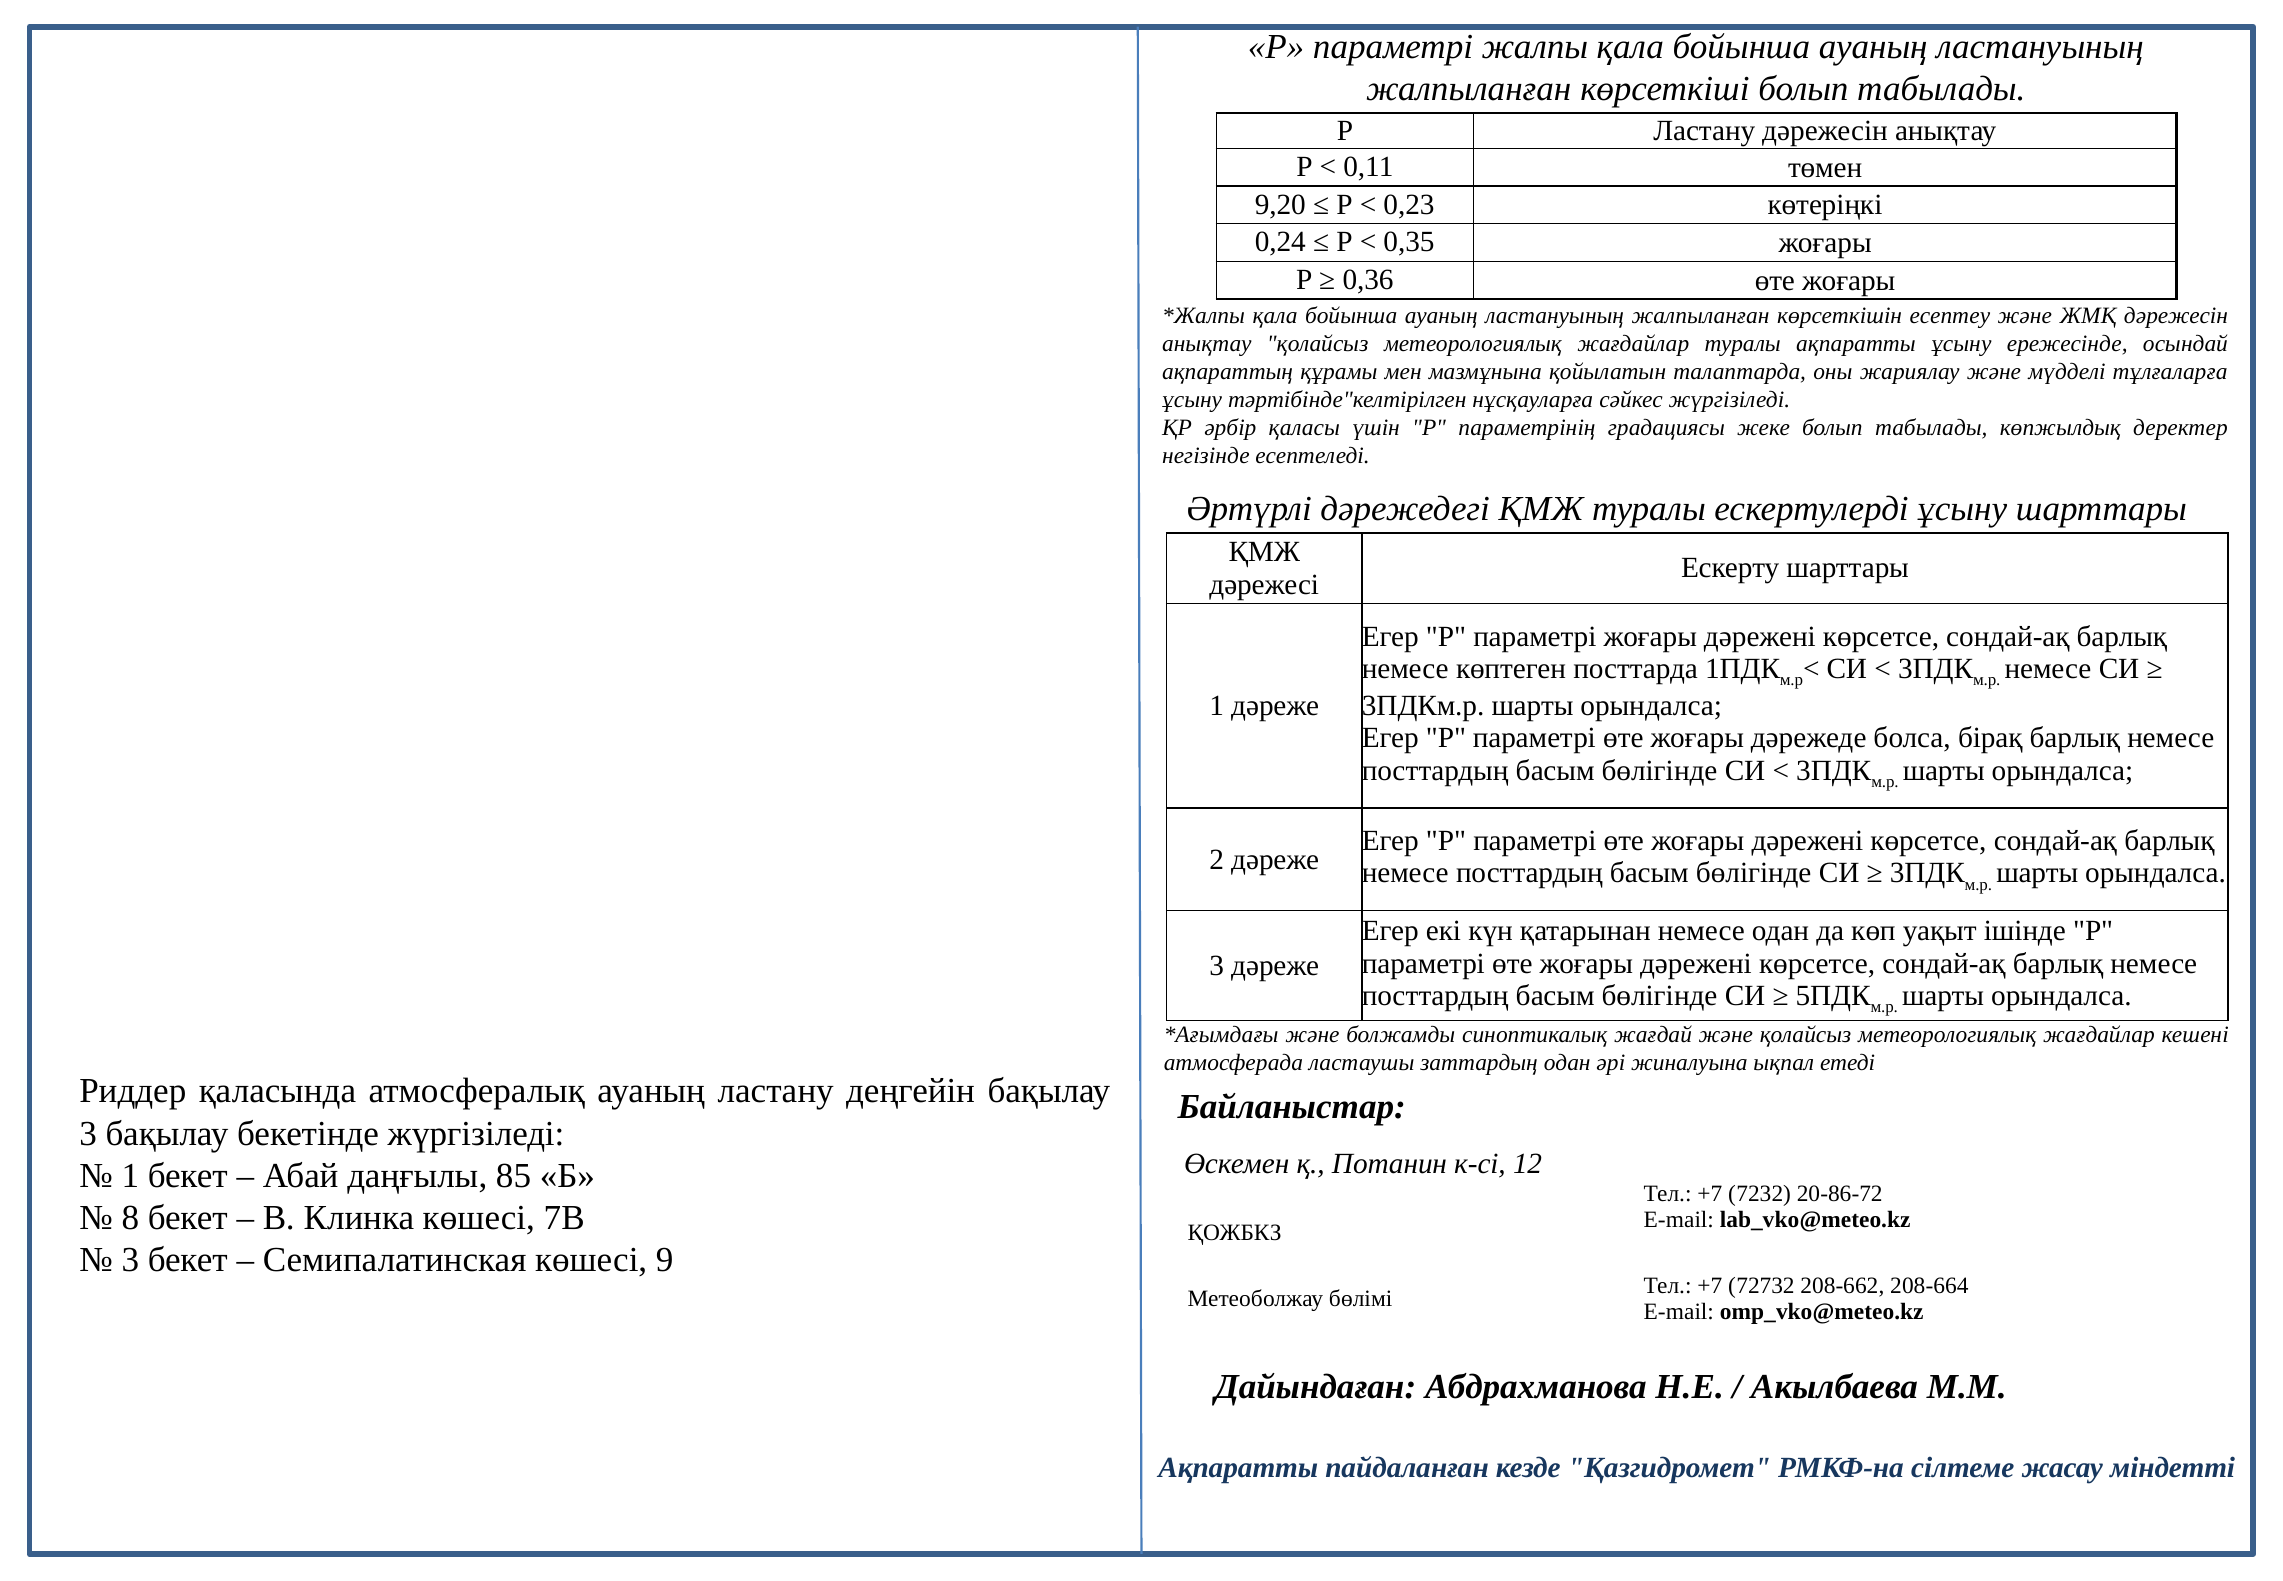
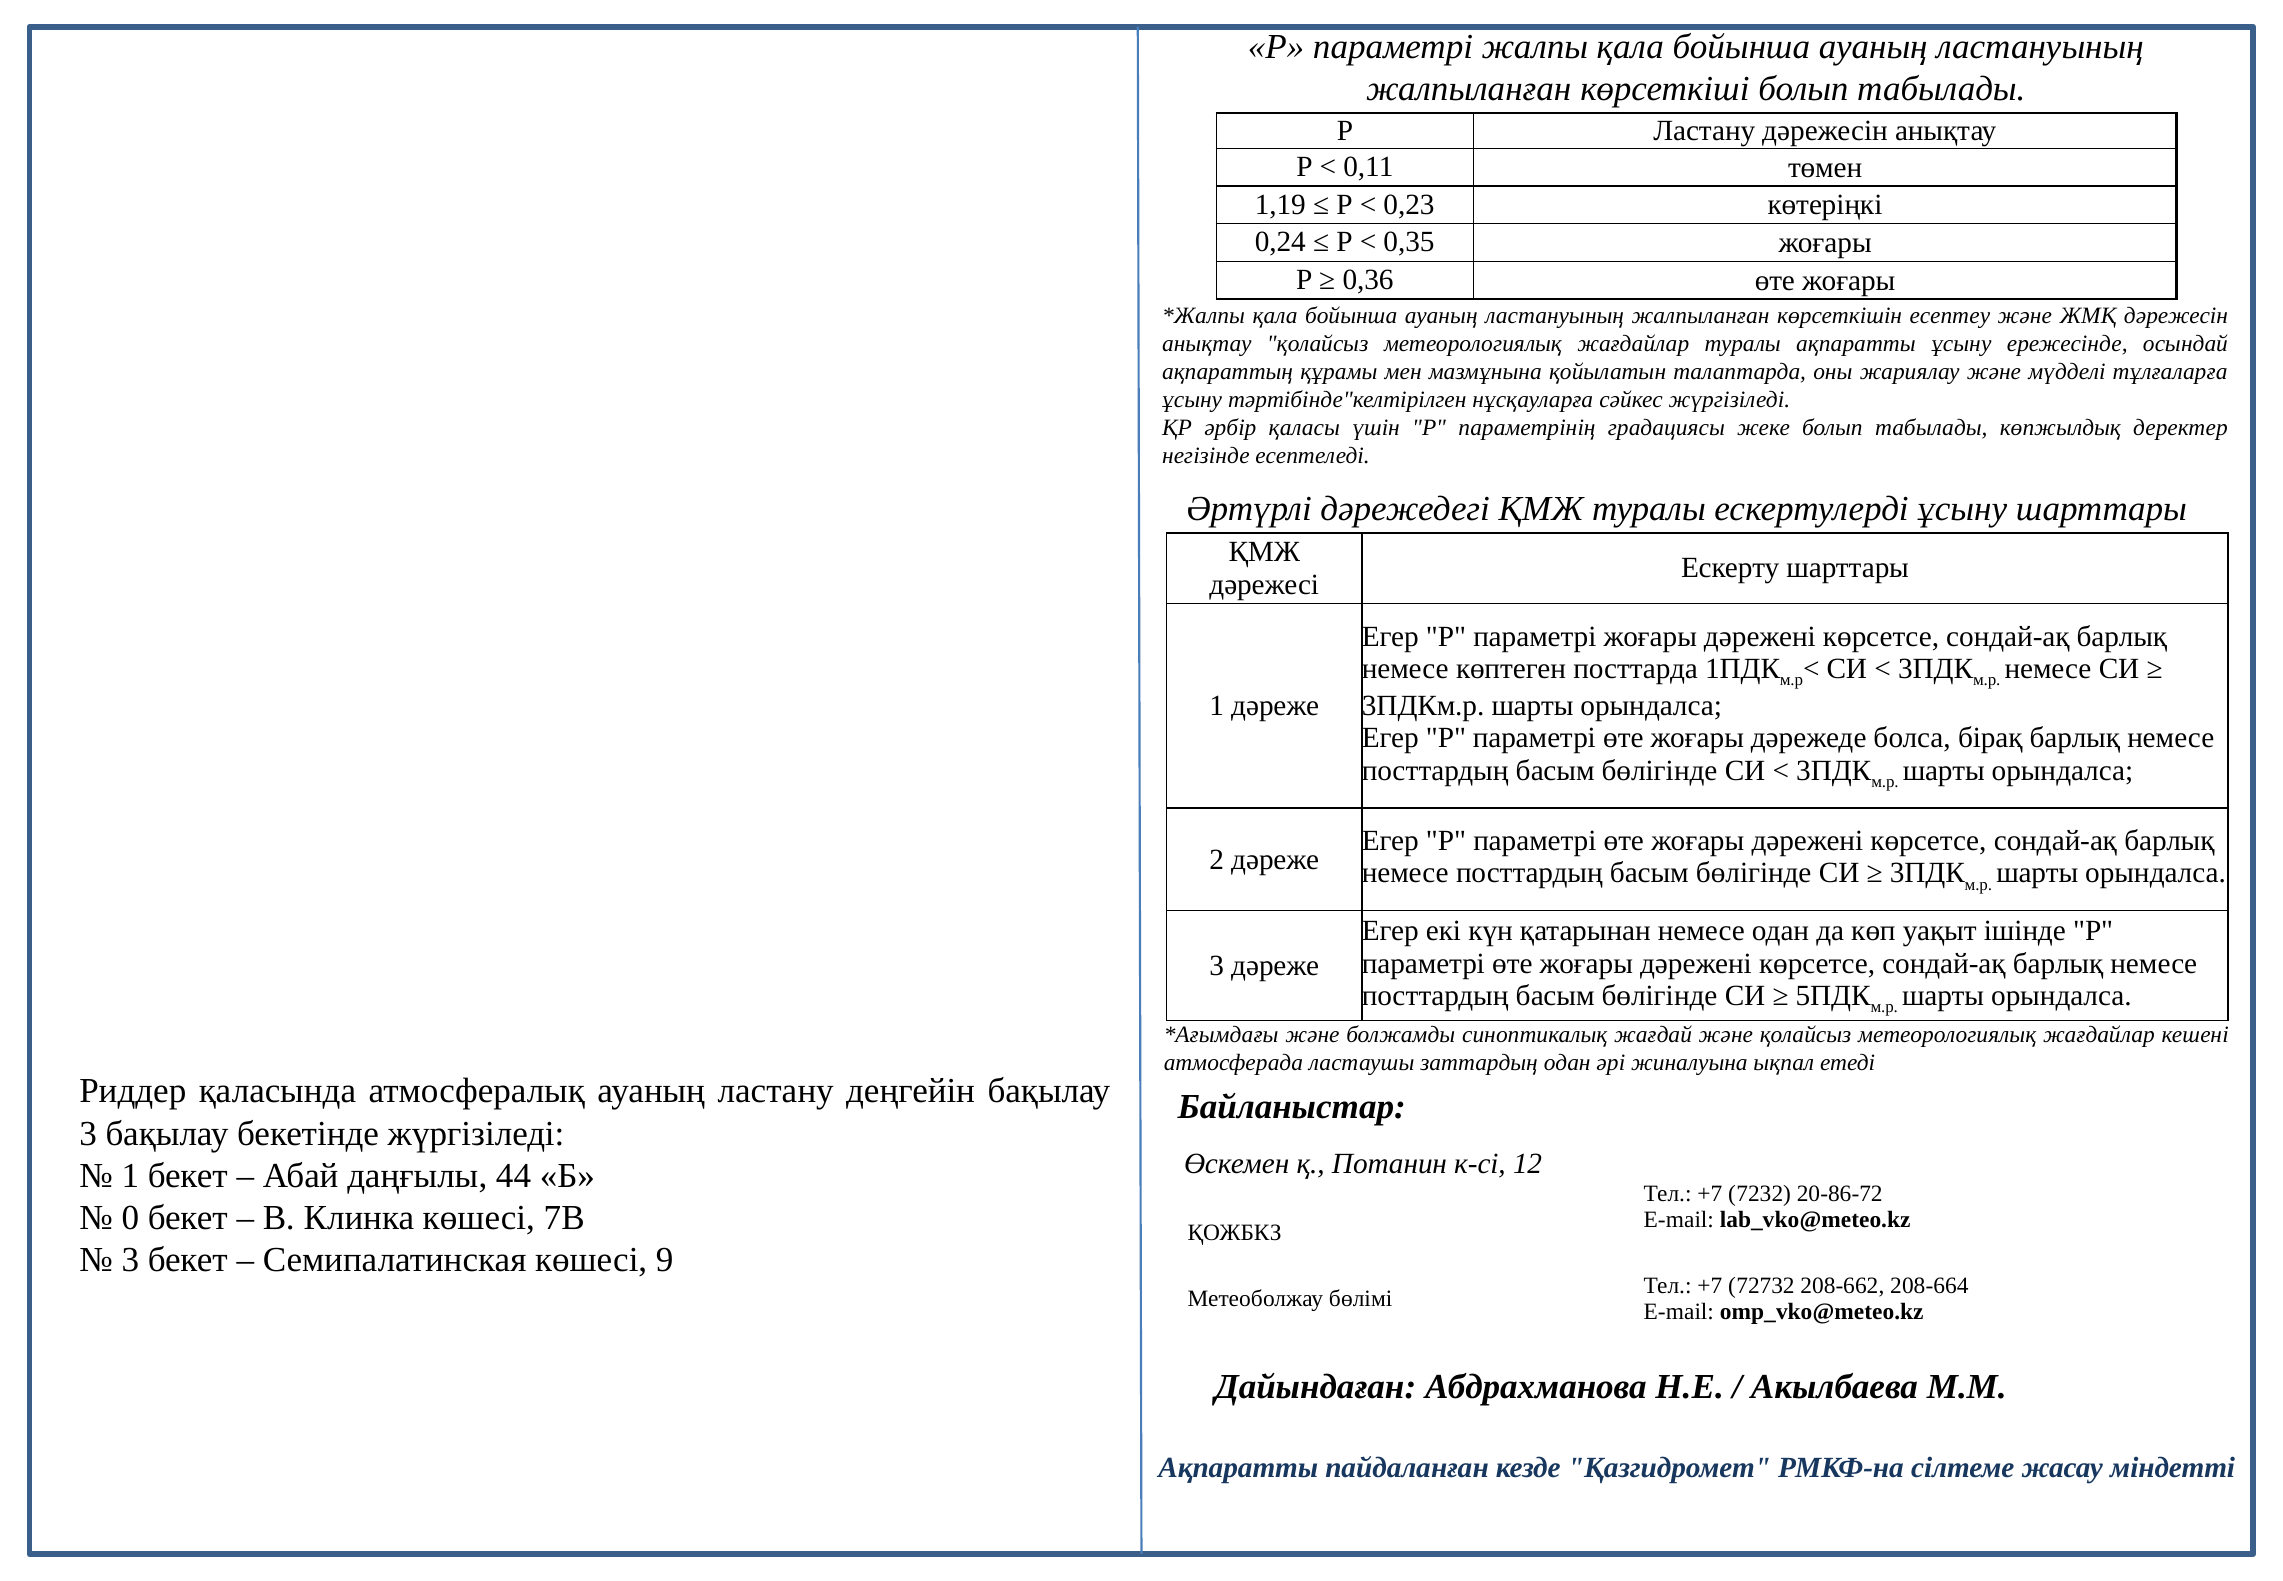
9,20: 9,20 -> 1,19
85: 85 -> 44
8: 8 -> 0
